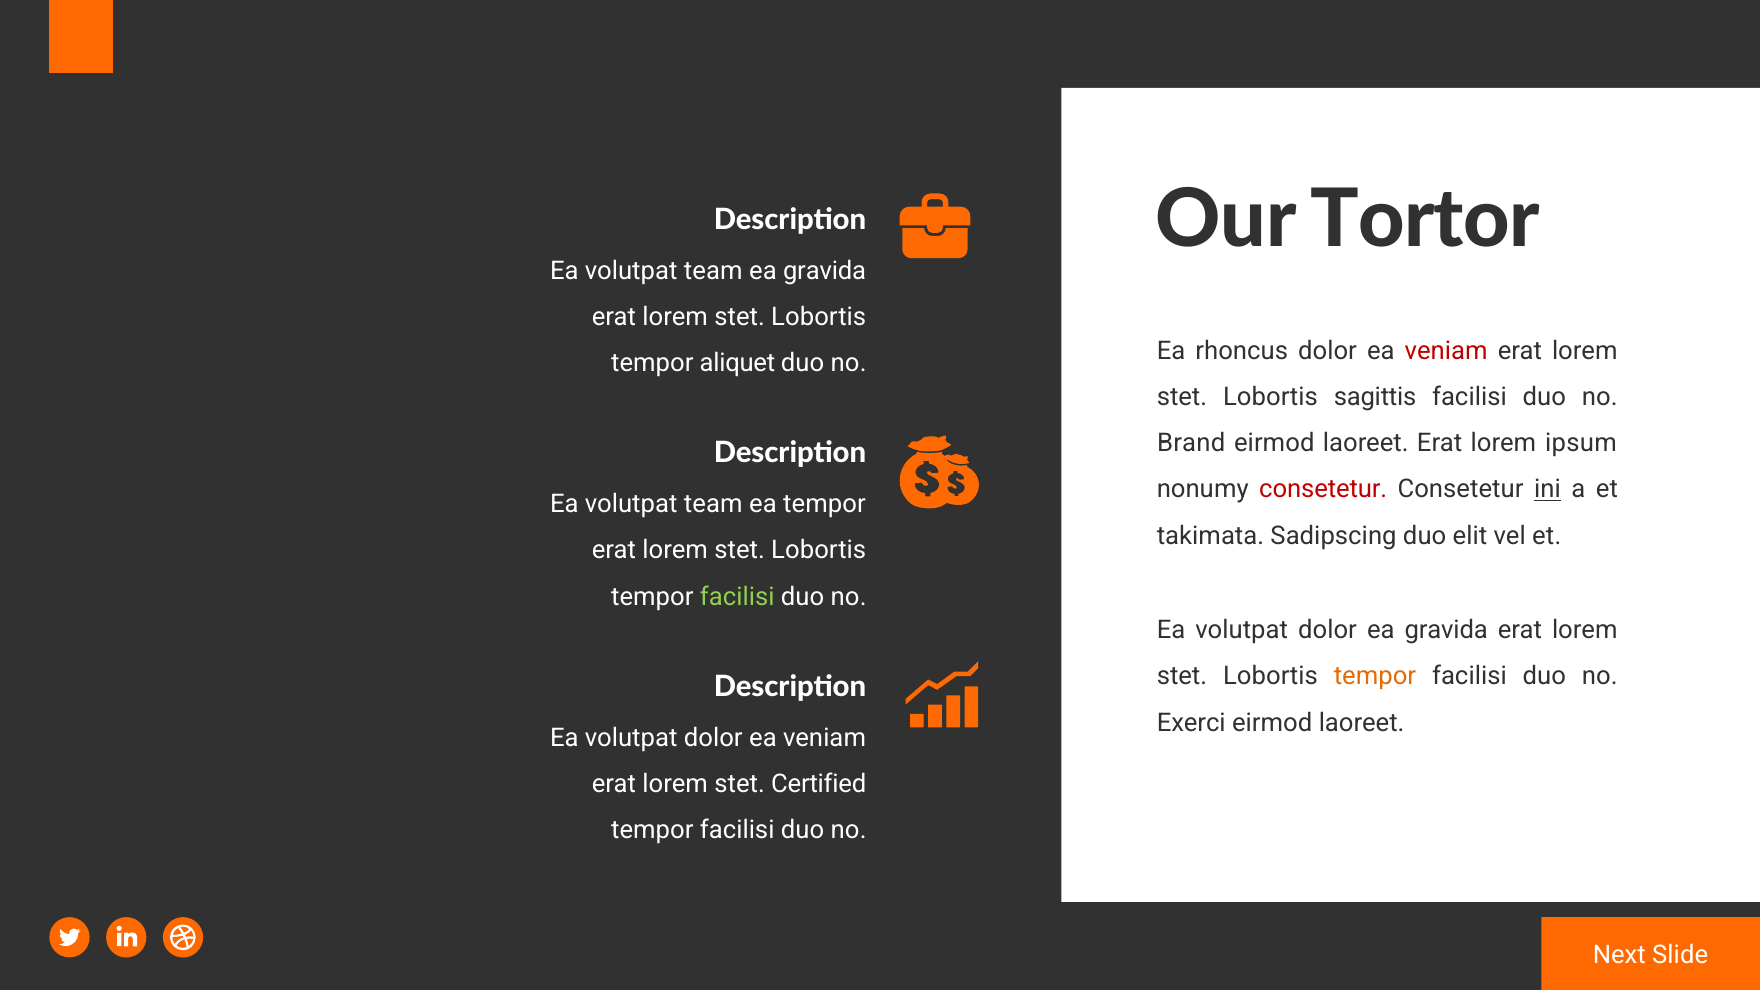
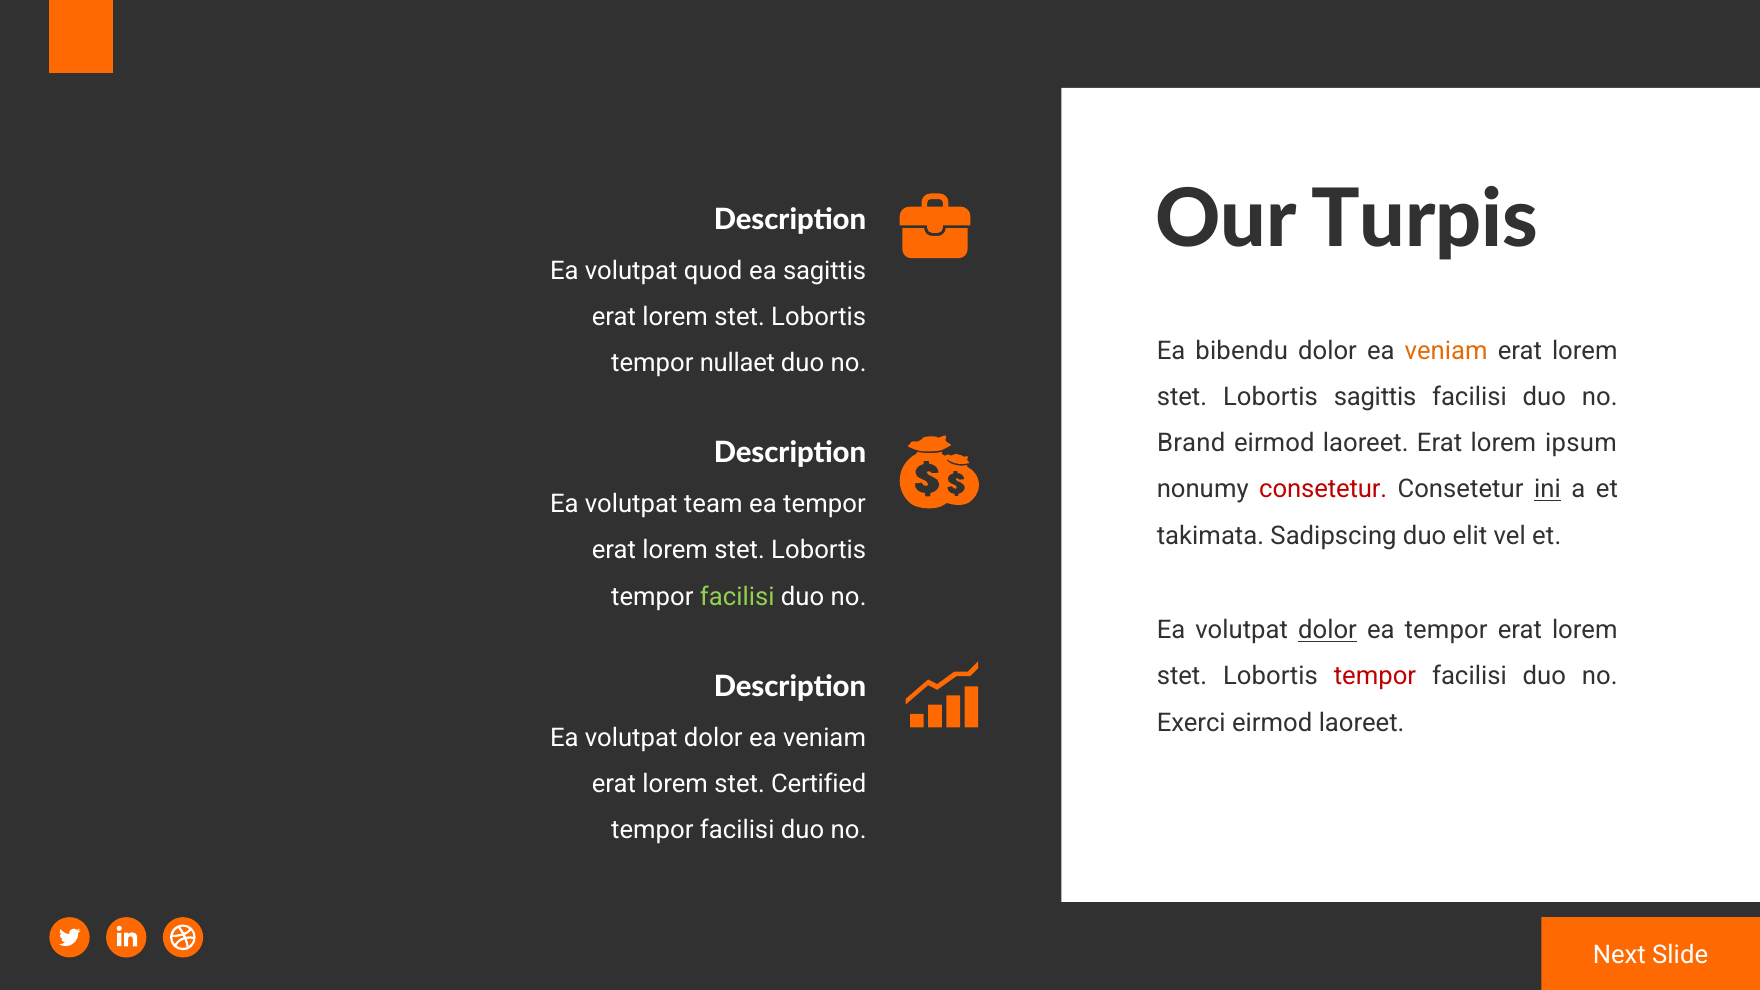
Tortor: Tortor -> Turpis
team at (713, 271): team -> quod
gravida at (825, 271): gravida -> sagittis
rhoncus: rhoncus -> bibendu
veniam at (1446, 351) colour: red -> orange
aliquet: aliquet -> nullaet
dolor at (1328, 630) underline: none -> present
gravida at (1446, 630): gravida -> tempor
tempor at (1375, 677) colour: orange -> red
